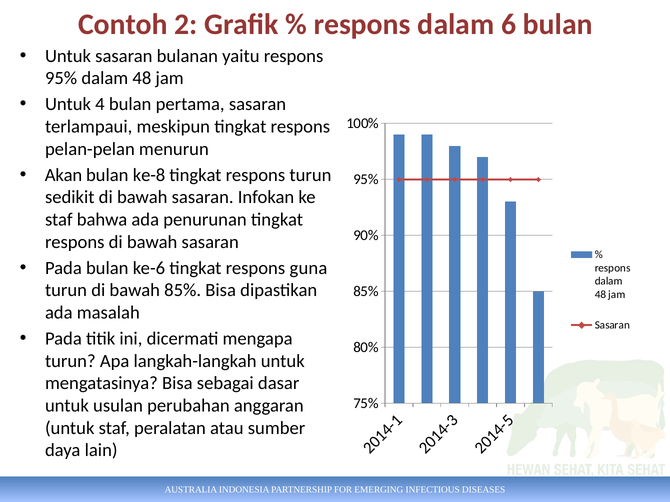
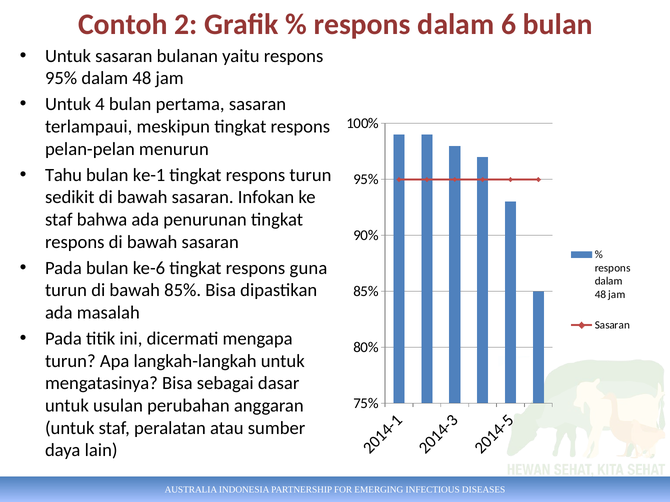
Akan: Akan -> Tahu
ke-8: ke-8 -> ke-1
